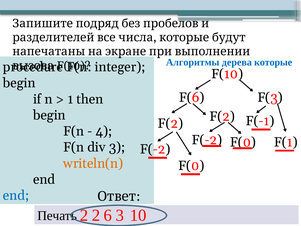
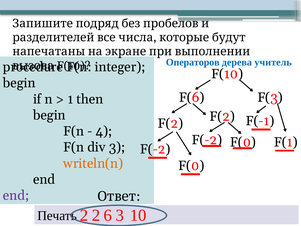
Алгоритмы: Алгоритмы -> Операторов
которые: которые -> учитель
end at (16, 195) colour: blue -> purple
